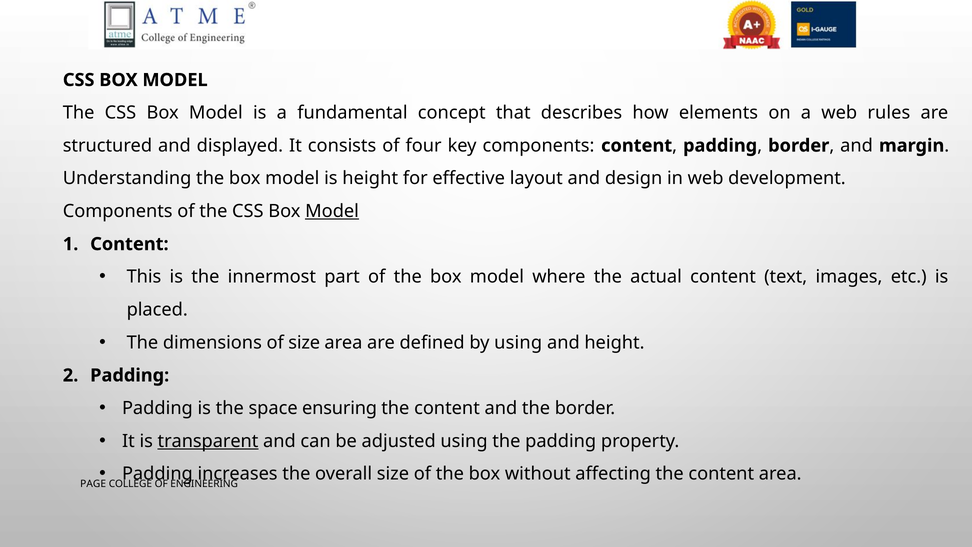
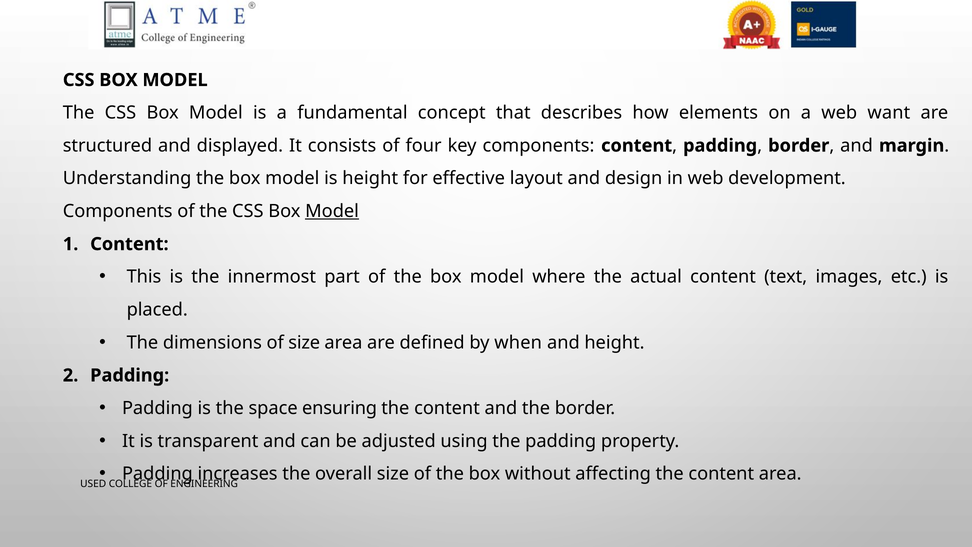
rules: rules -> want
by using: using -> when
transparent underline: present -> none
PAGE: PAGE -> USED
